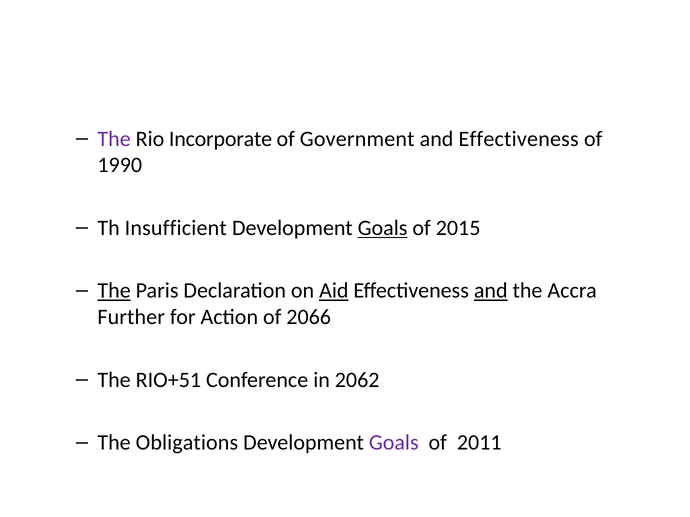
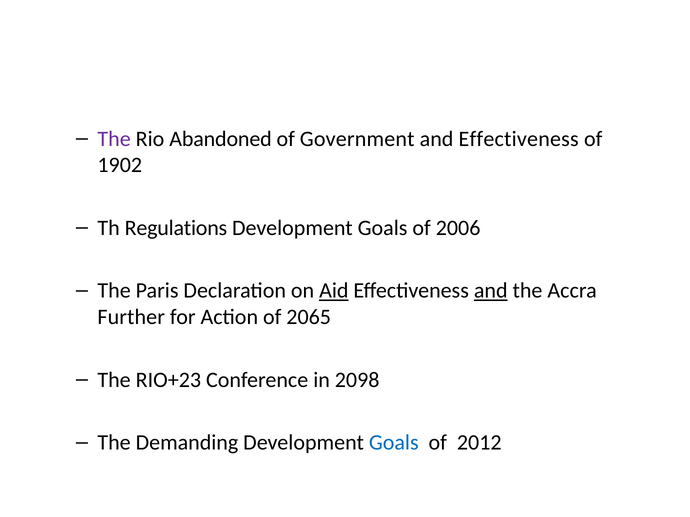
Incorporate: Incorporate -> Abandoned
1990: 1990 -> 1902
Insufficient: Insufficient -> Regulations
Goals at (383, 228) underline: present -> none
2015: 2015 -> 2006
The at (114, 291) underline: present -> none
2066: 2066 -> 2065
RIO+51: RIO+51 -> RIO+23
2062: 2062 -> 2098
Obligations: Obligations -> Demanding
Goals at (394, 443) colour: purple -> blue
2011: 2011 -> 2012
